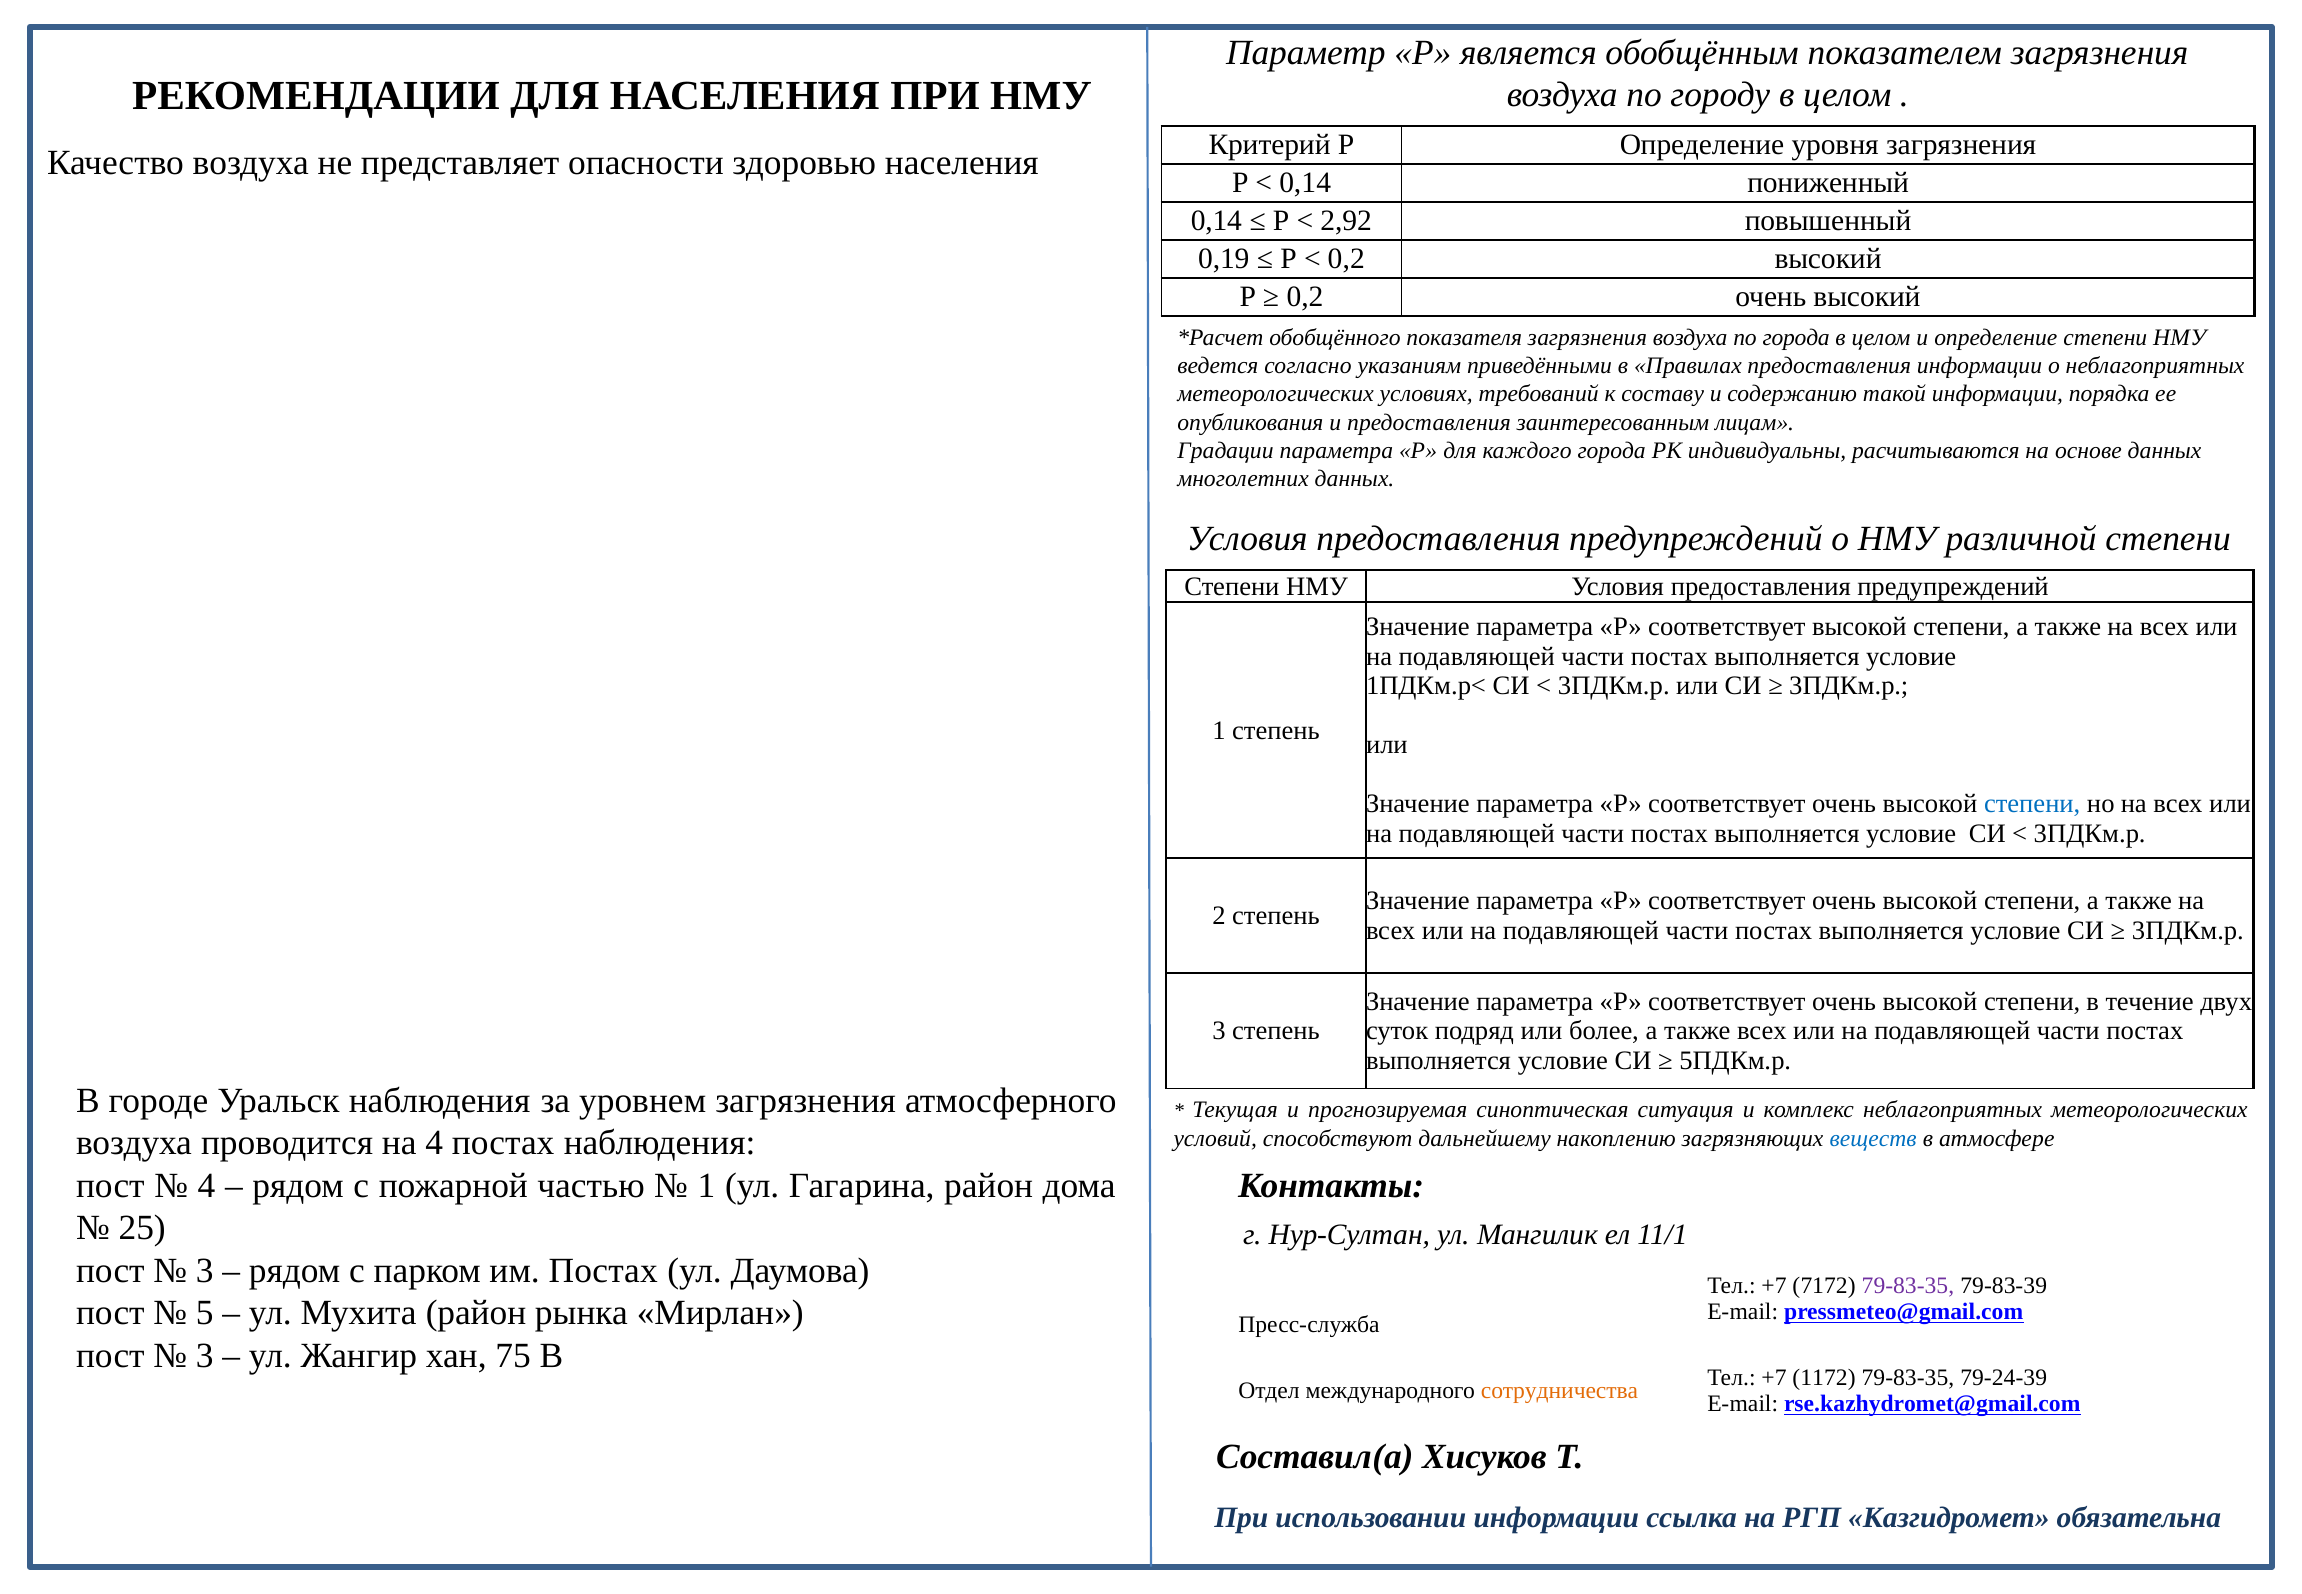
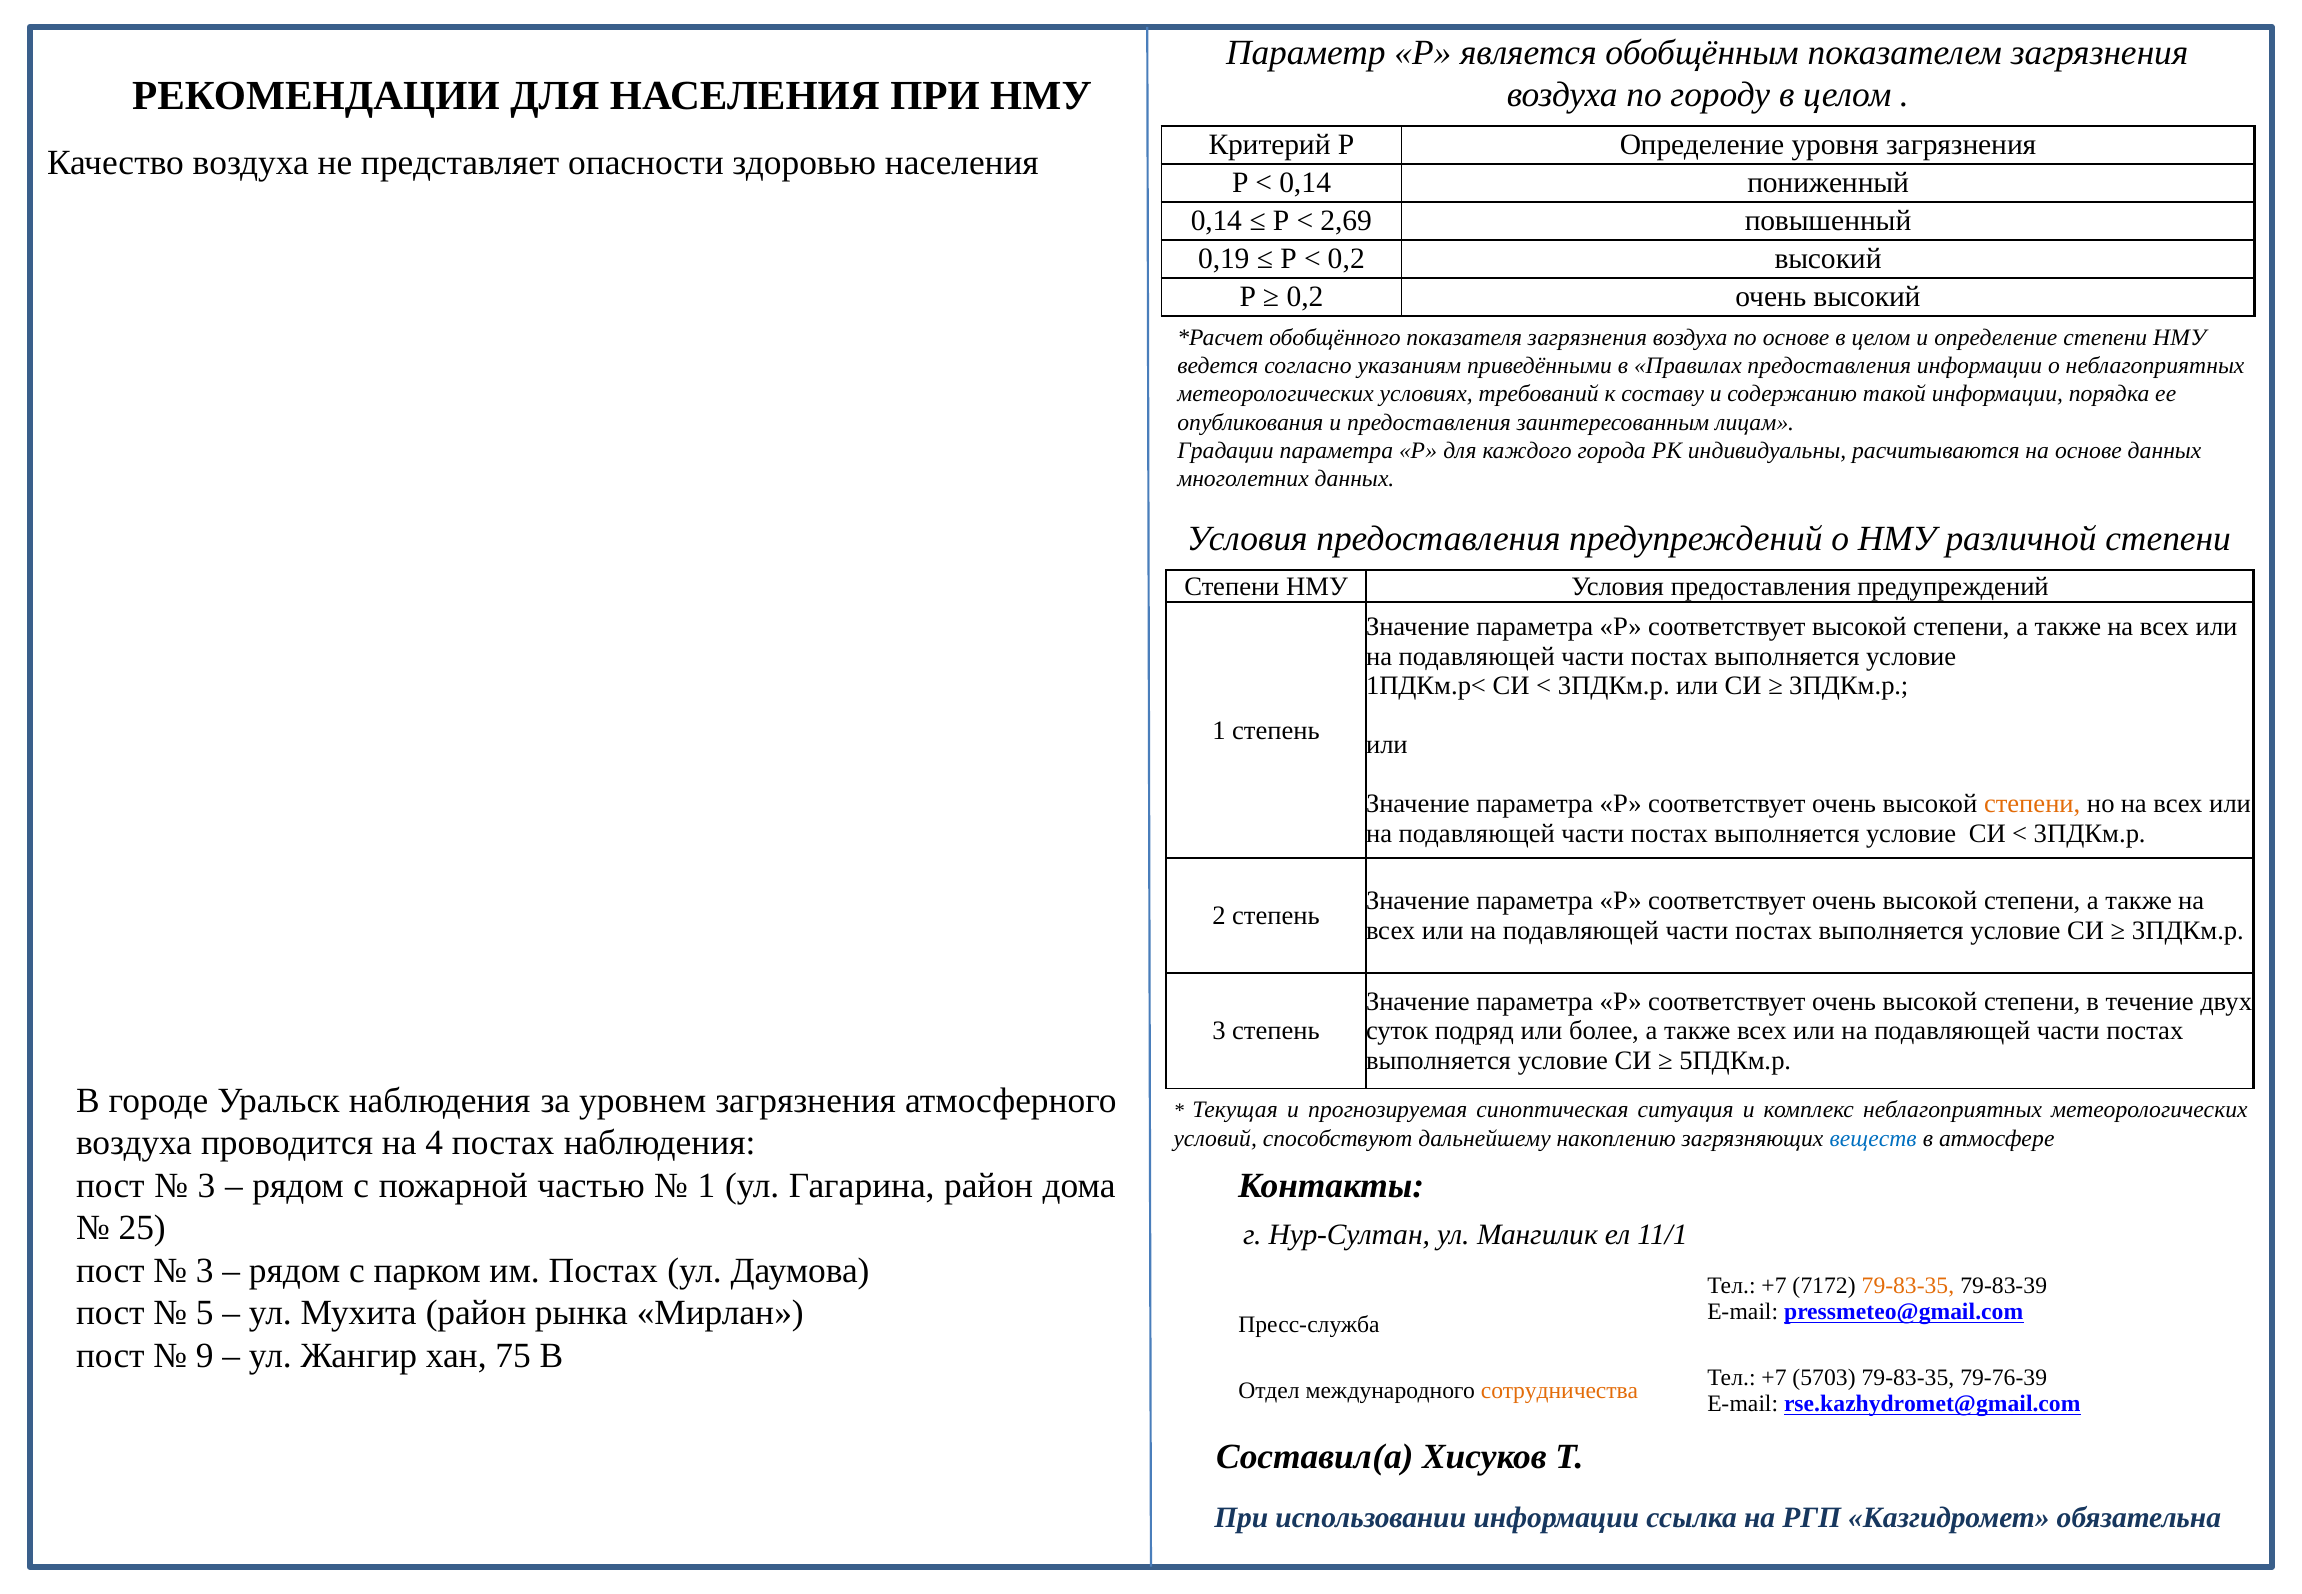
2,92: 2,92 -> 2,69
по города: города -> основе
степени at (2032, 804) colour: blue -> orange
4 at (207, 1185): 4 -> 3
79-83-35 at (1908, 1285) colour: purple -> orange
3 at (205, 1355): 3 -> 9
1172: 1172 -> 5703
79-24-39: 79-24-39 -> 79-76-39
